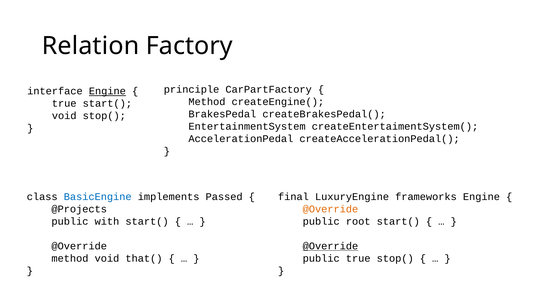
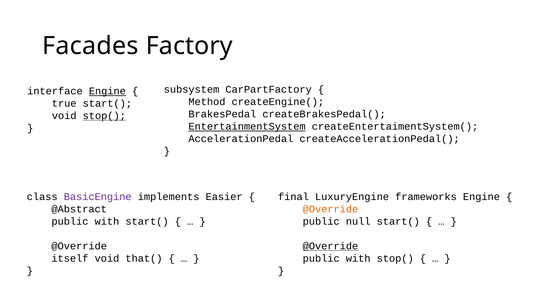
Relation: Relation -> Facades
principle: principle -> subsystem
stop( at (104, 116) underline: none -> present
EntertainmentSystem underline: none -> present
BasicEngine colour: blue -> purple
Passed: Passed -> Easier
@Projects: @Projects -> @Abstract
root: root -> null
method at (70, 259): method -> itself
true at (358, 259): true -> with
